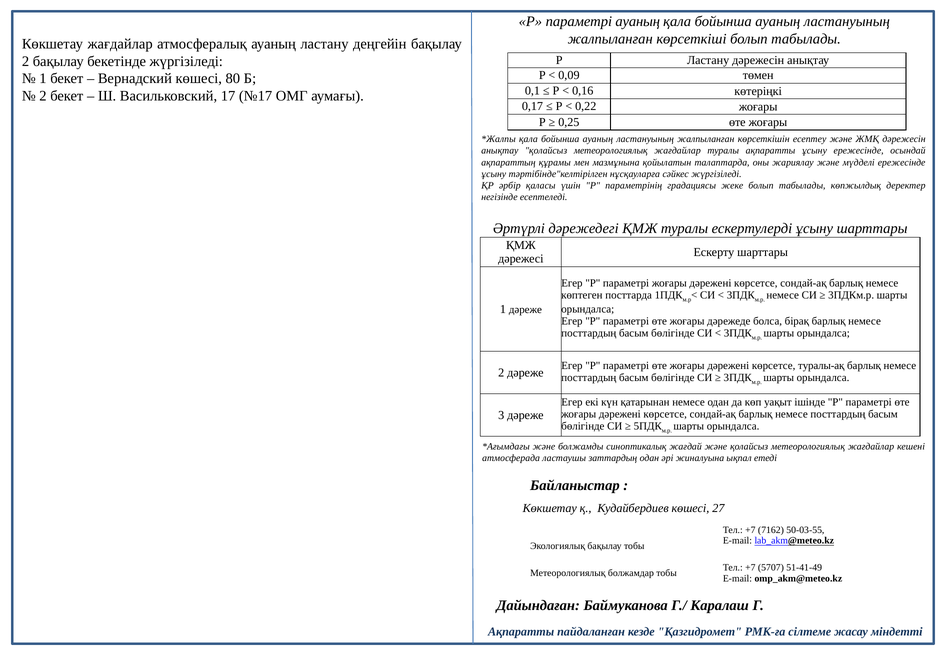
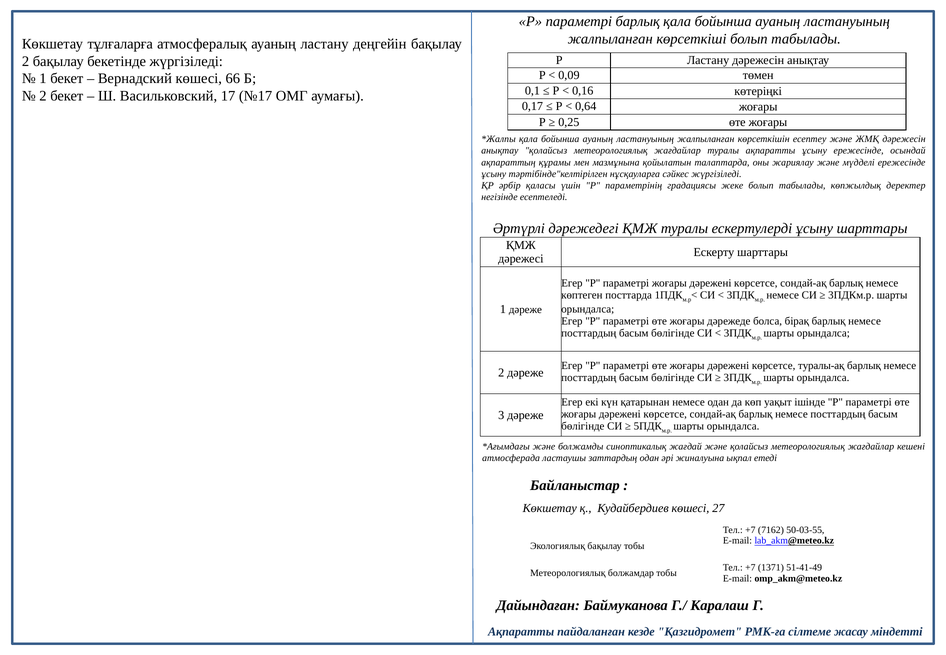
параметрі ауаның: ауаның -> барлық
Көкшетау жағдайлар: жағдайлар -> тұлғаларға
80: 80 -> 66
0,22: 0,22 -> 0,64
5707: 5707 -> 1371
